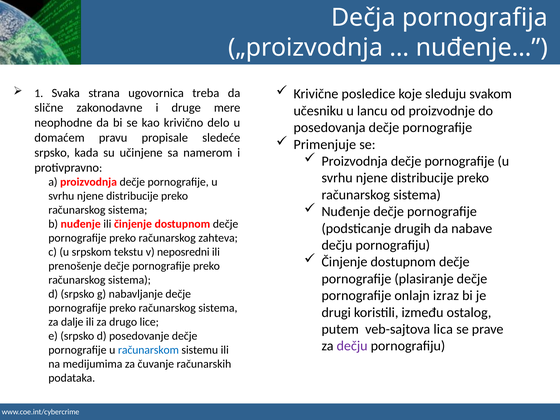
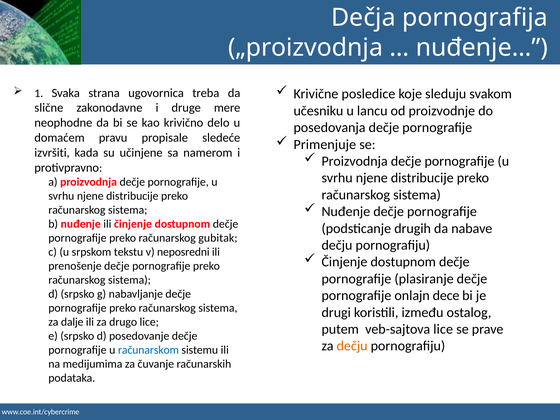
srpsko at (52, 153): srpsko -> izvršiti
zahteva: zahteva -> gubitak
izraz: izraz -> dece
veb-sajtova lica: lica -> lice
dečju at (352, 346) colour: purple -> orange
